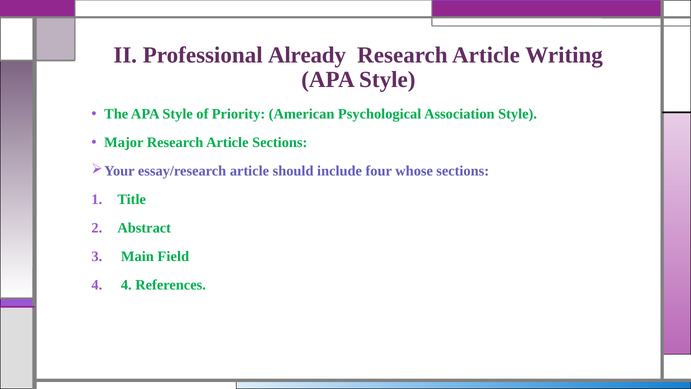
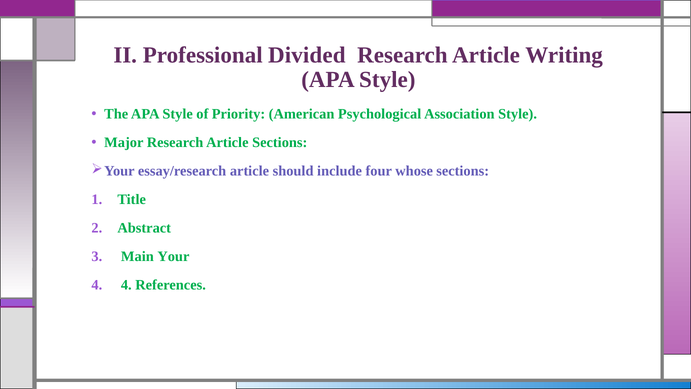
Already: Already -> Divided
Field: Field -> Your
